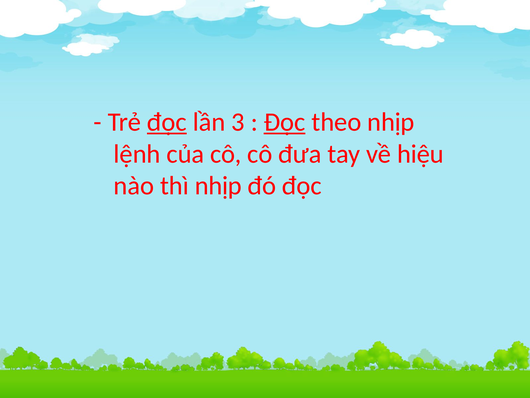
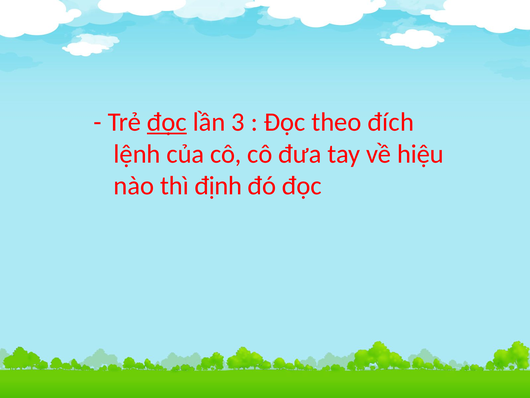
Đọc at (285, 122) underline: present -> none
theo nhịp: nhịp -> đích
thì nhịp: nhịp -> định
